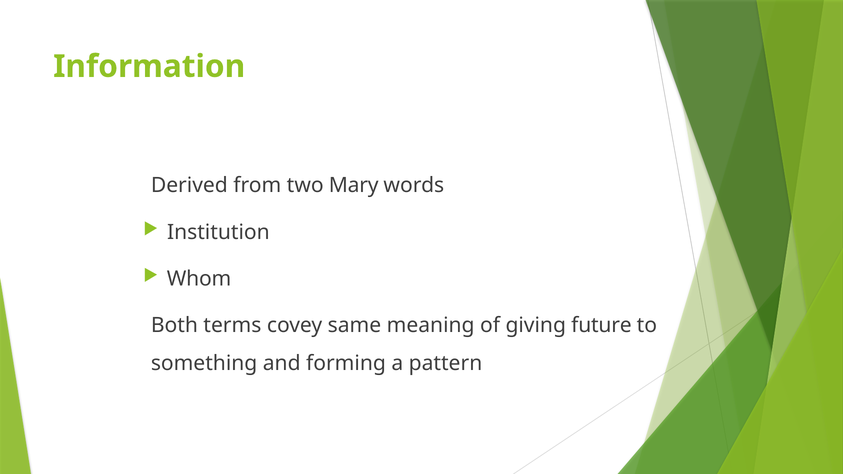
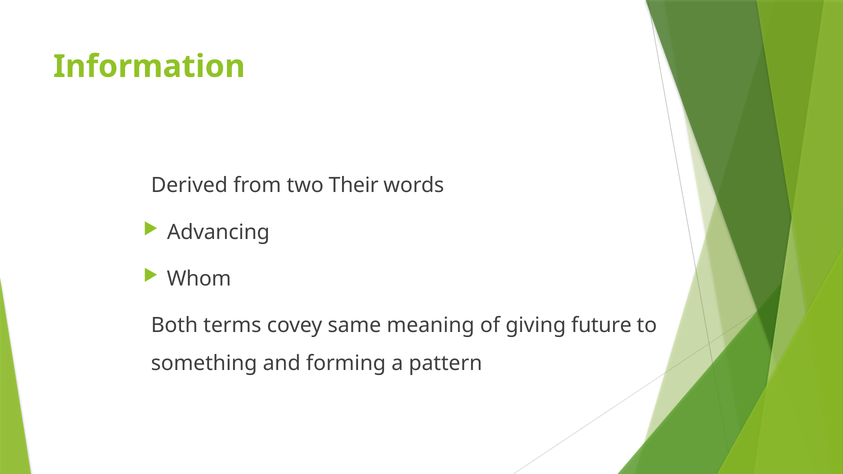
Mary: Mary -> Their
Institution: Institution -> Advancing
